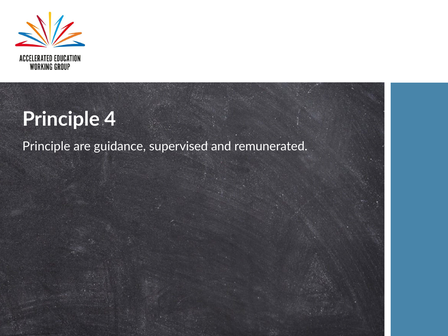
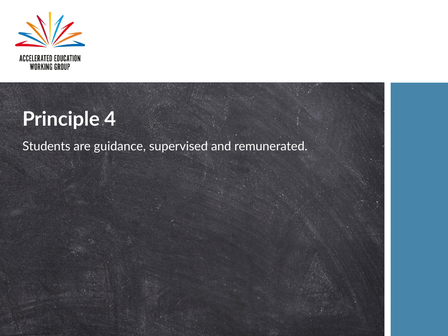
Principle at (46, 146): Principle -> Students
